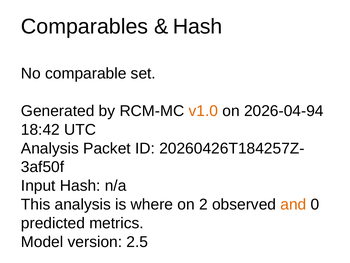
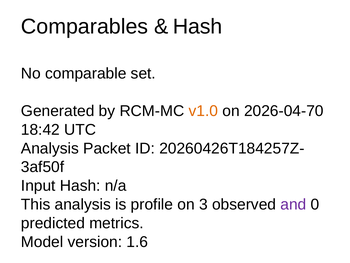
2026-04-94: 2026-04-94 -> 2026-04-70
where: where -> profile
2: 2 -> 3
and colour: orange -> purple
2.5: 2.5 -> 1.6
